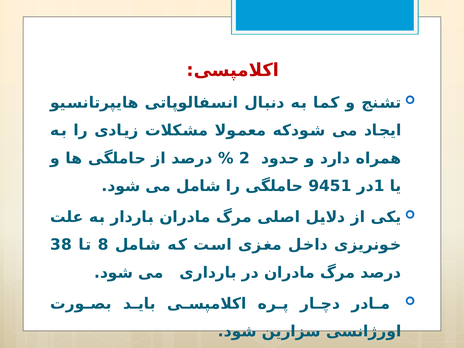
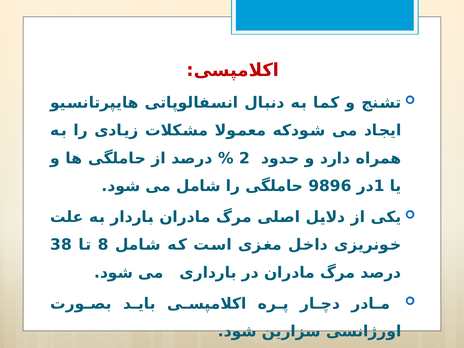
9451: 9451 -> 9896
